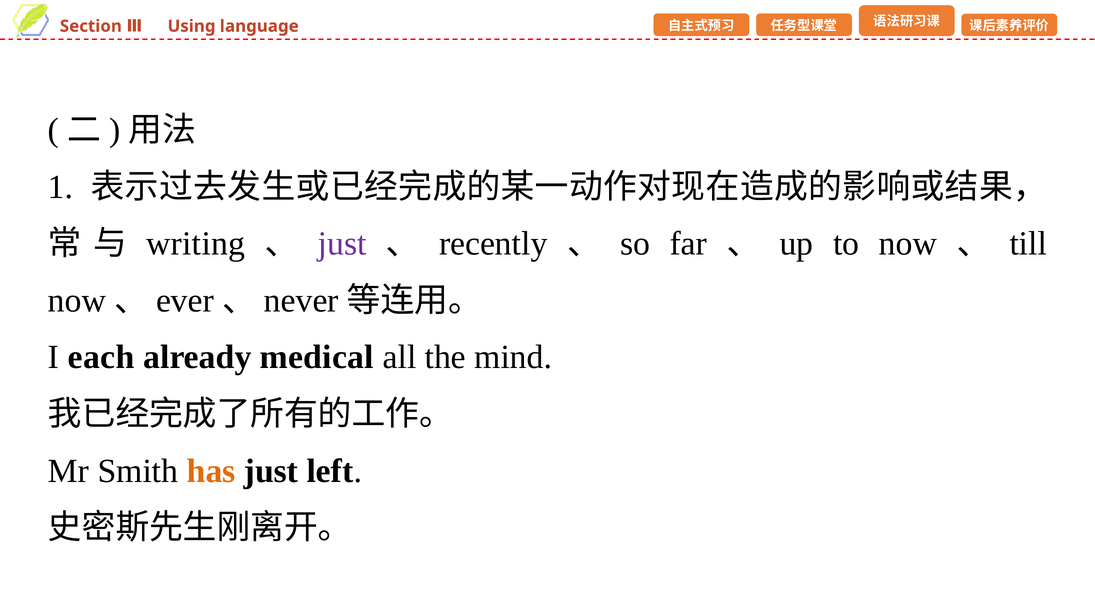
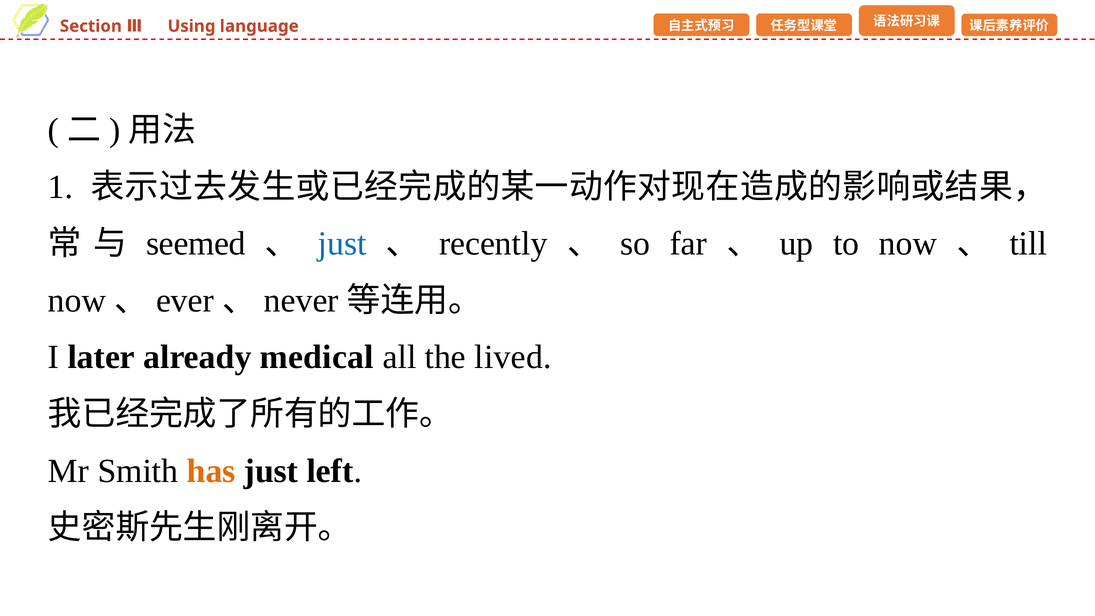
writing: writing -> seemed
just at (342, 244) colour: purple -> blue
each: each -> later
mind: mind -> lived
